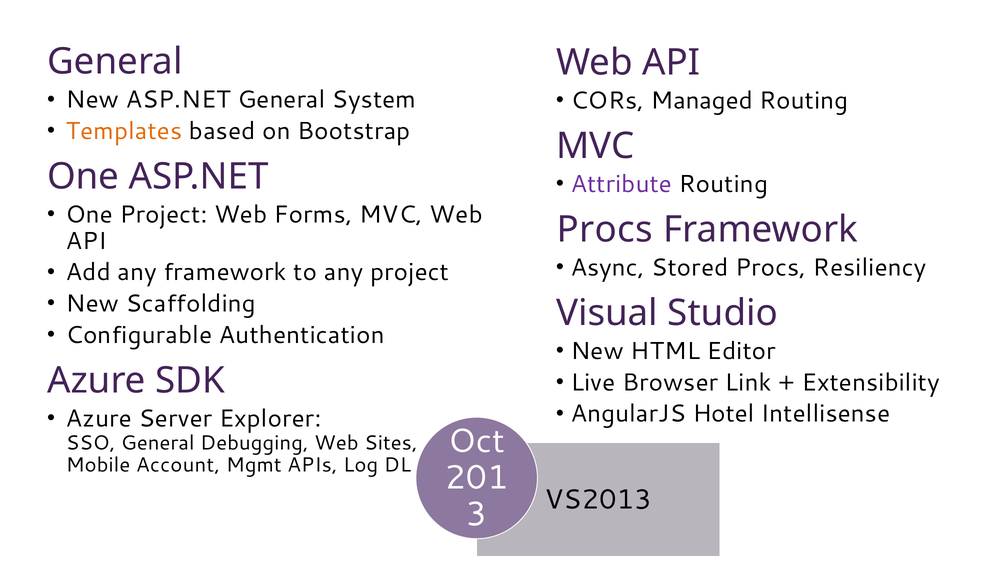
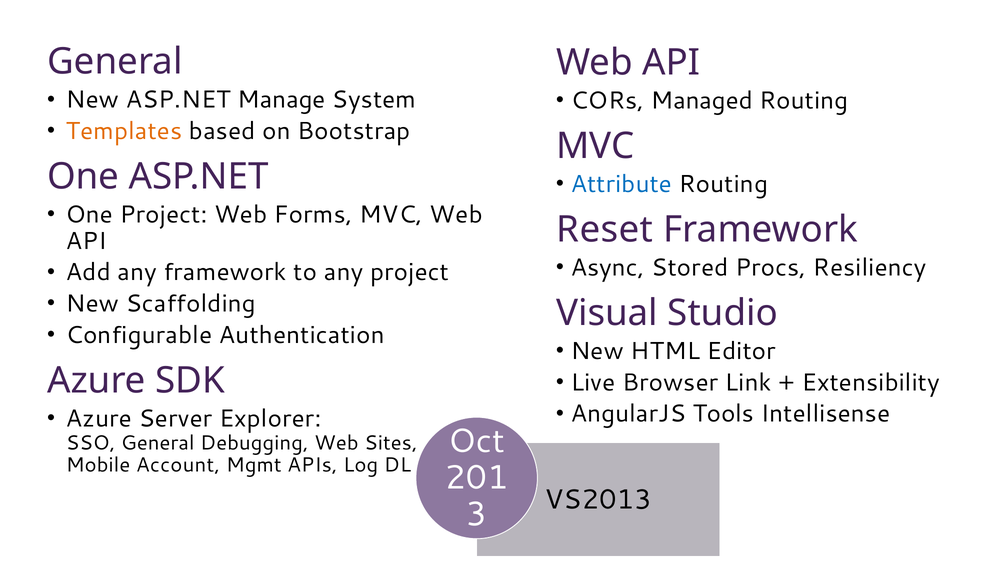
ASP.NET General: General -> Manage
Attribute colour: purple -> blue
Procs at (605, 230): Procs -> Reset
Hotel: Hotel -> Tools
